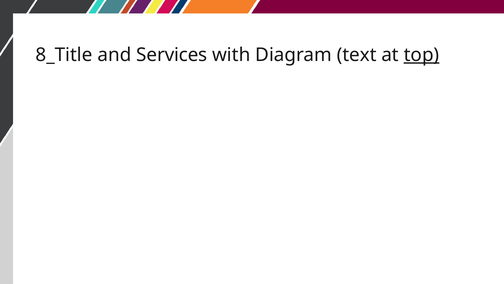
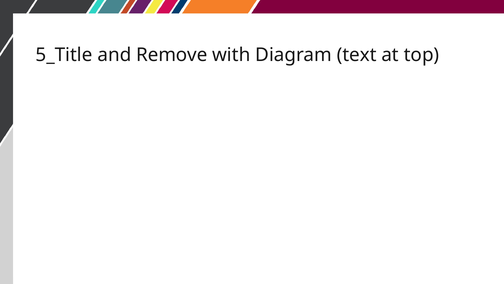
8_Title: 8_Title -> 5_Title
Services: Services -> Remove
top underline: present -> none
